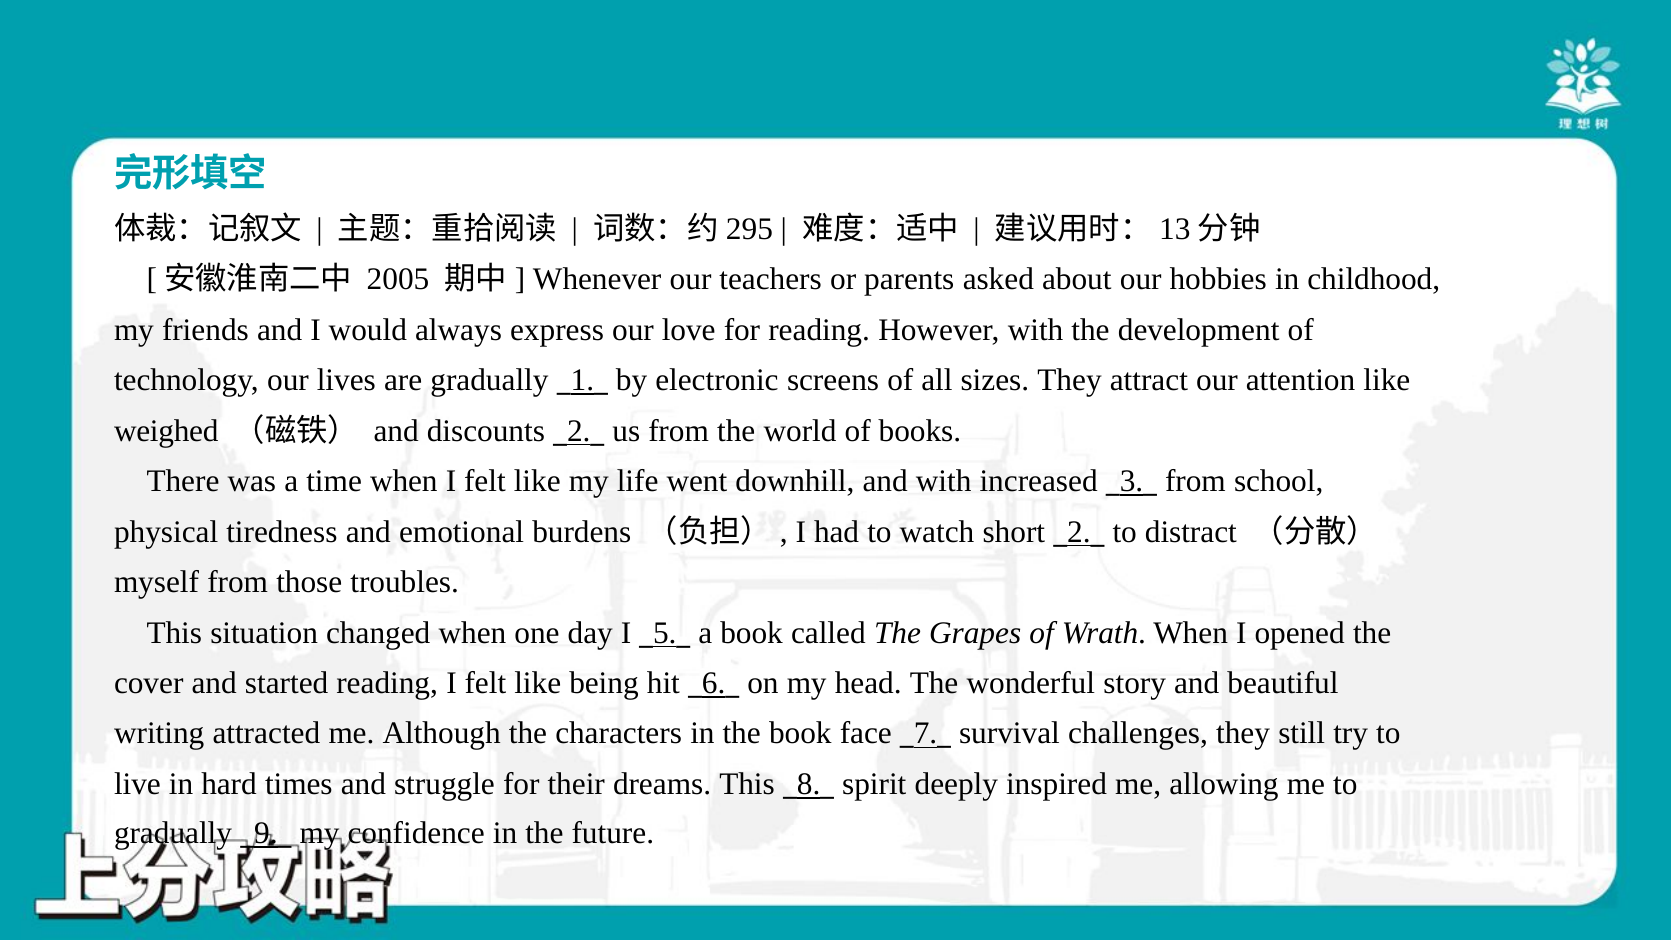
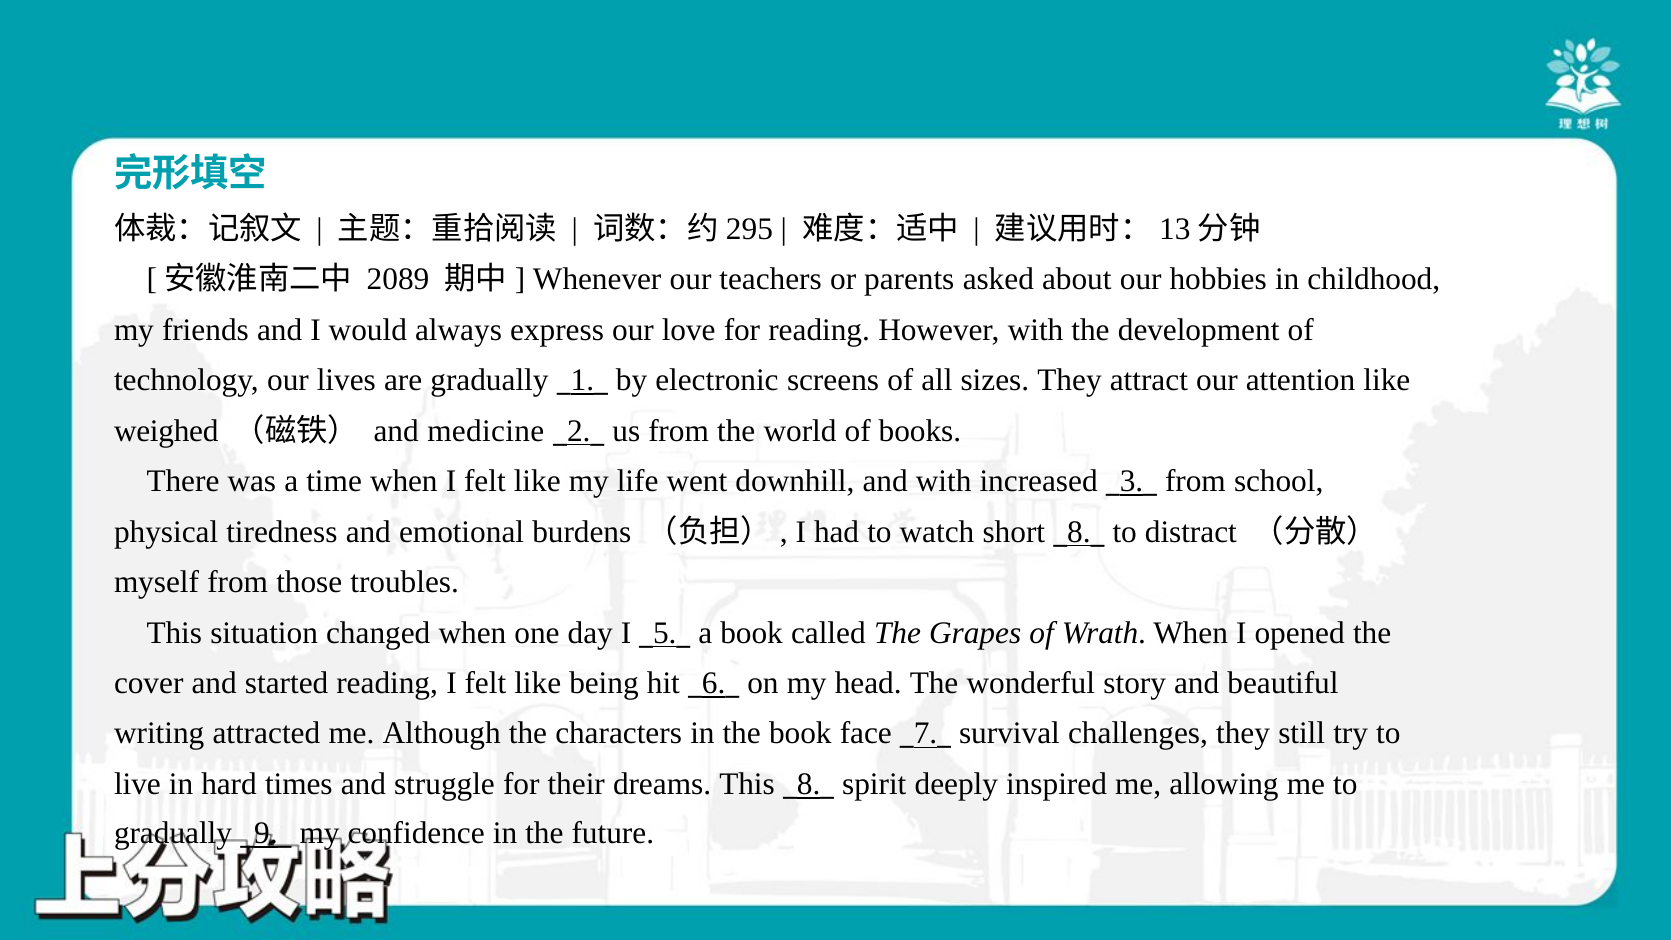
2005: 2005 -> 2089
discounts: discounts -> medicine
2 at (1079, 532): 2 -> 8
